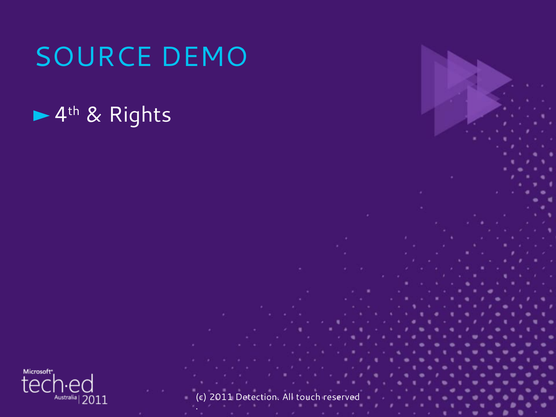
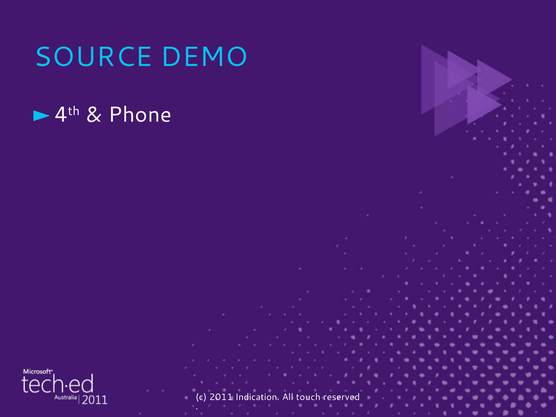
Rights: Rights -> Phone
Detection: Detection -> Indication
